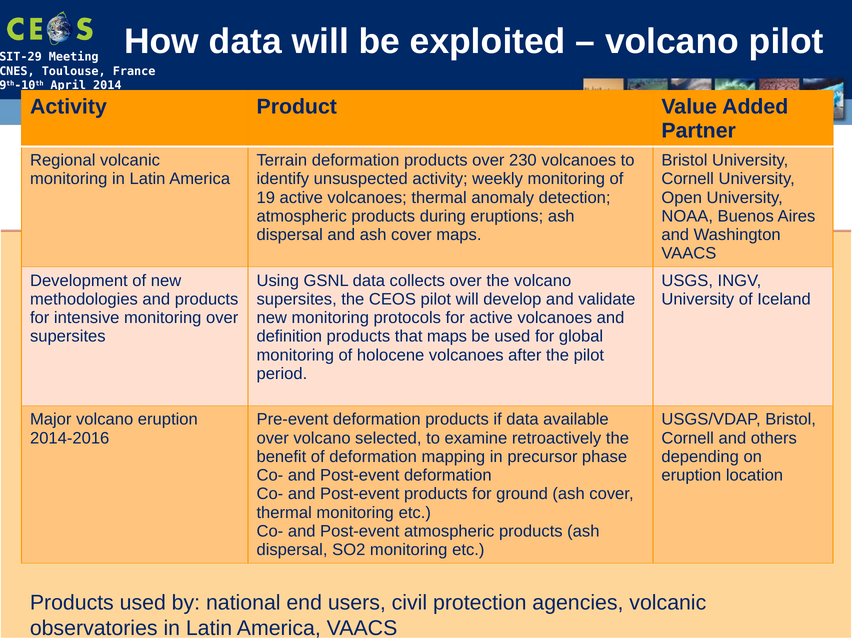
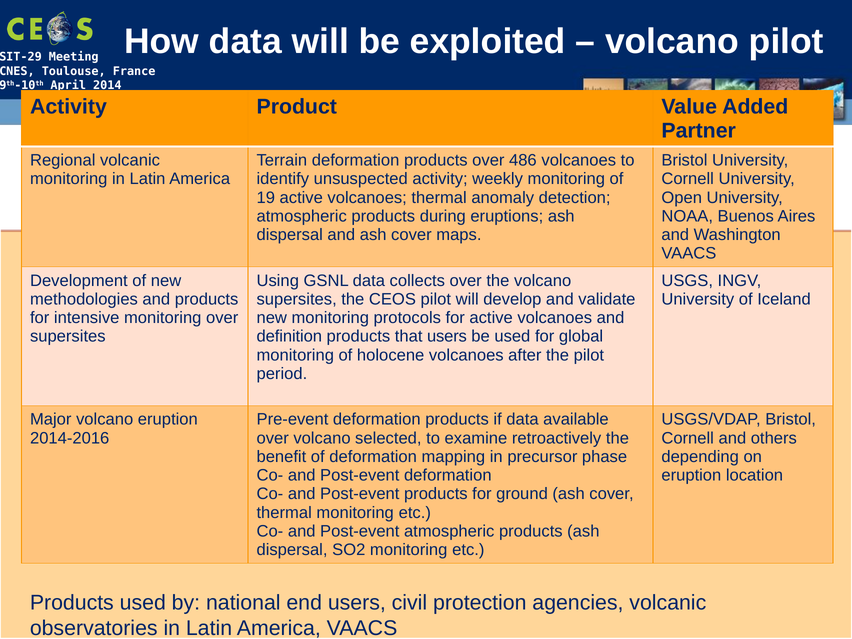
230: 230 -> 486
that maps: maps -> users
